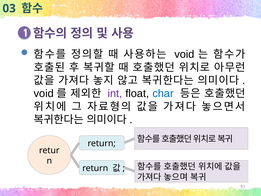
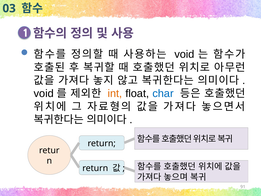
int colour: purple -> orange
